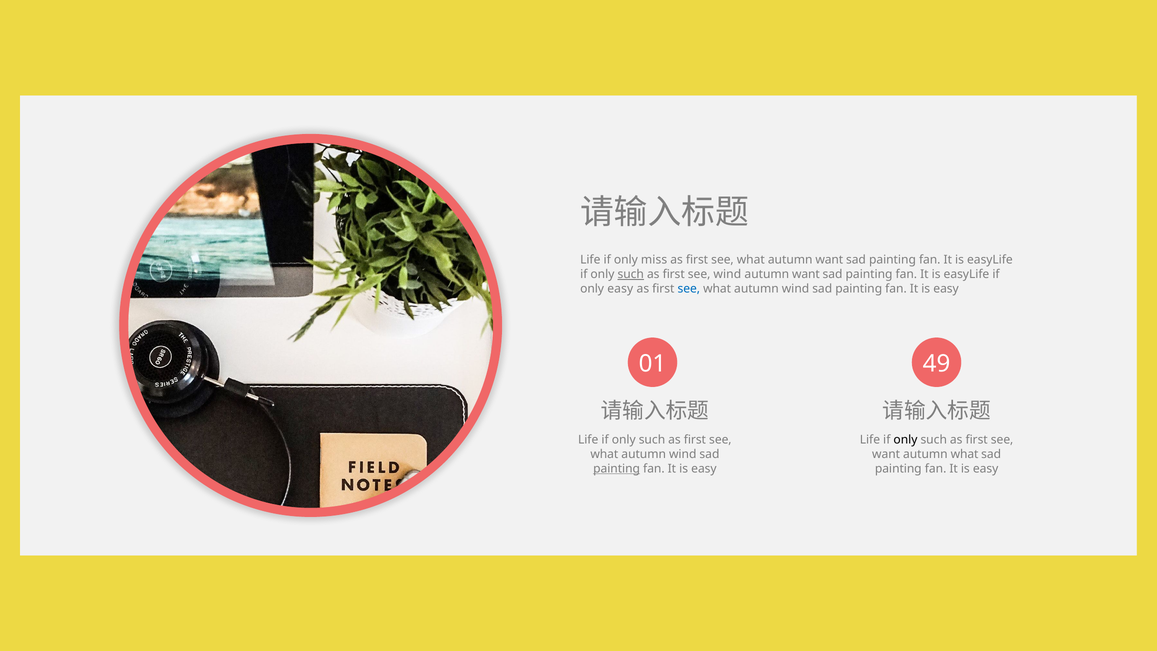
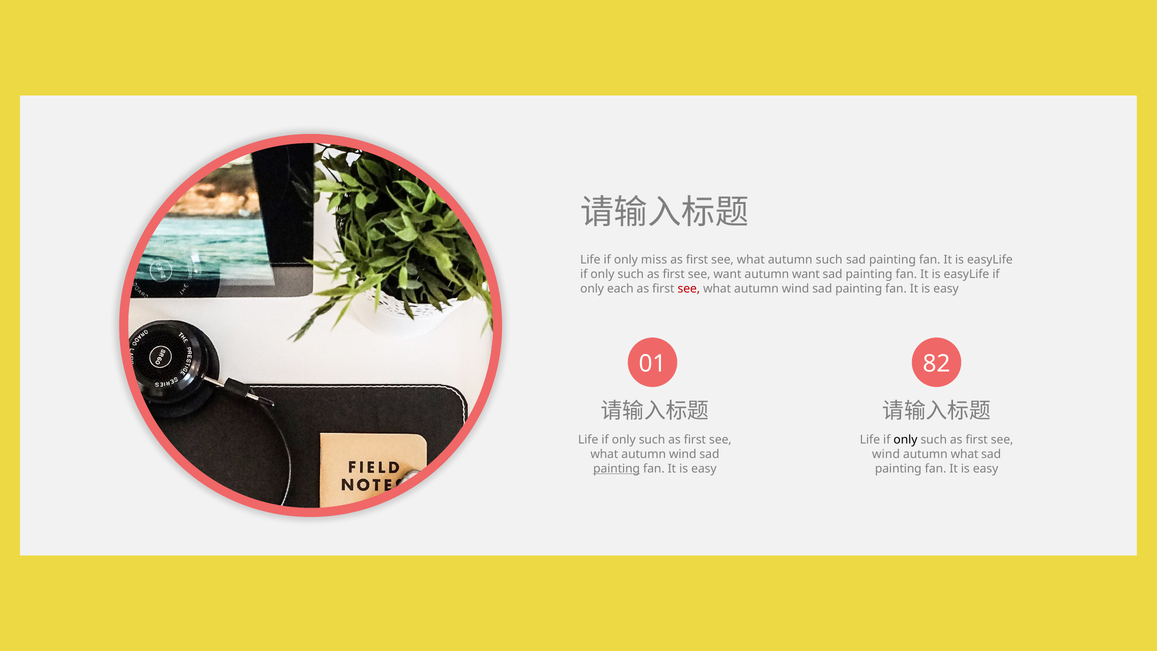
what autumn want: want -> such
such at (631, 274) underline: present -> none
see wind: wind -> want
only easy: easy -> each
see at (689, 289) colour: blue -> red
49: 49 -> 82
want at (886, 454): want -> wind
